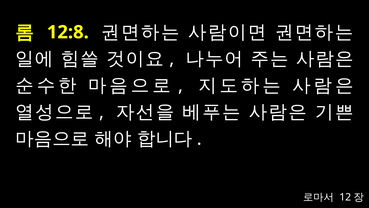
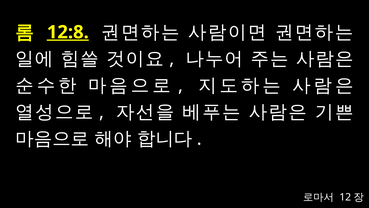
12:8 underline: none -> present
